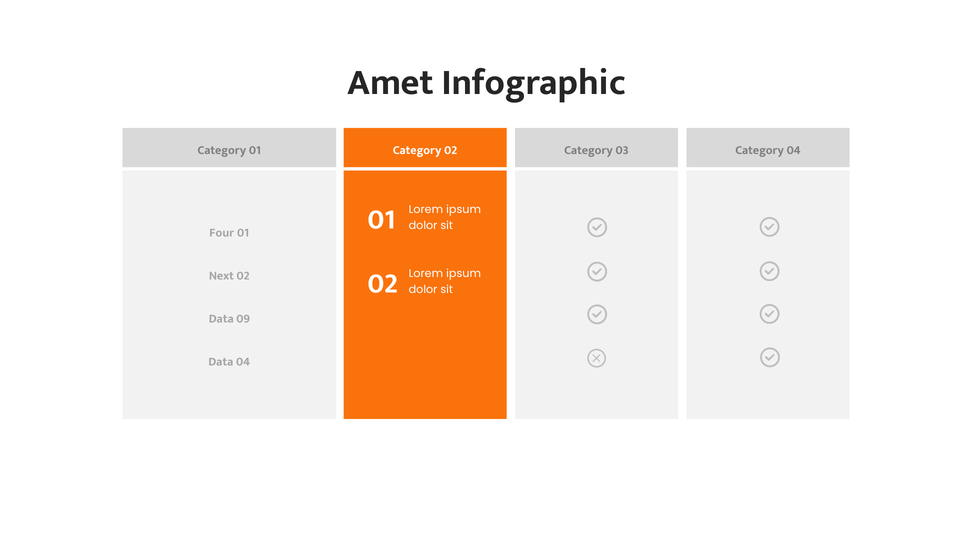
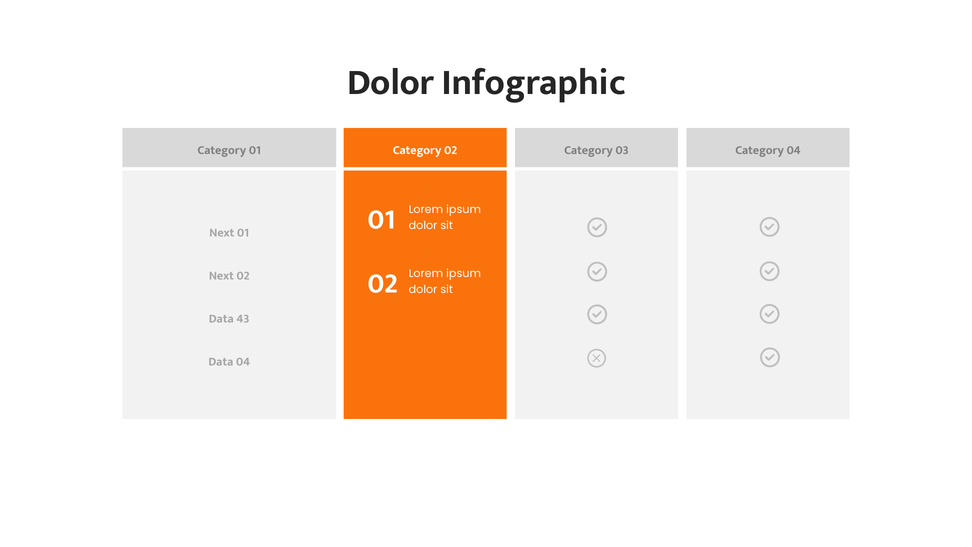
Amet at (390, 82): Amet -> Dolor
Four at (222, 233): Four -> Next
09: 09 -> 43
